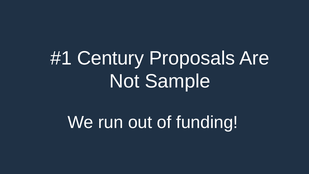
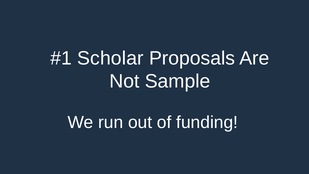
Century: Century -> Scholar
